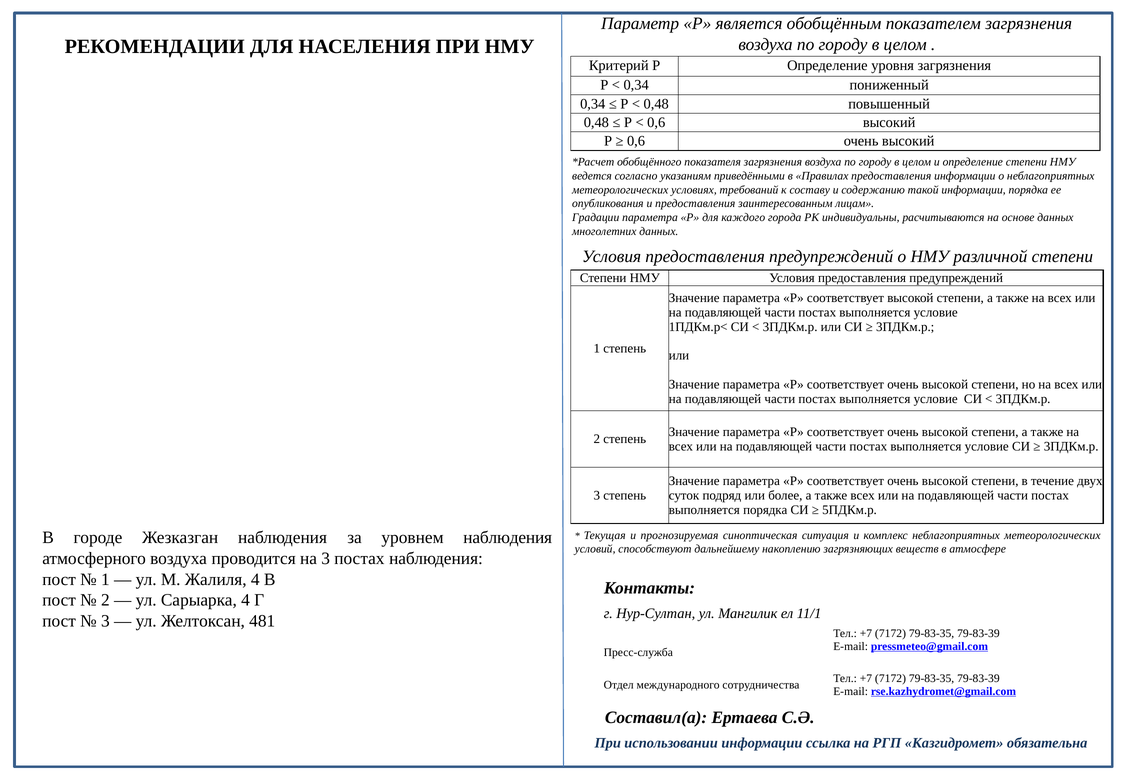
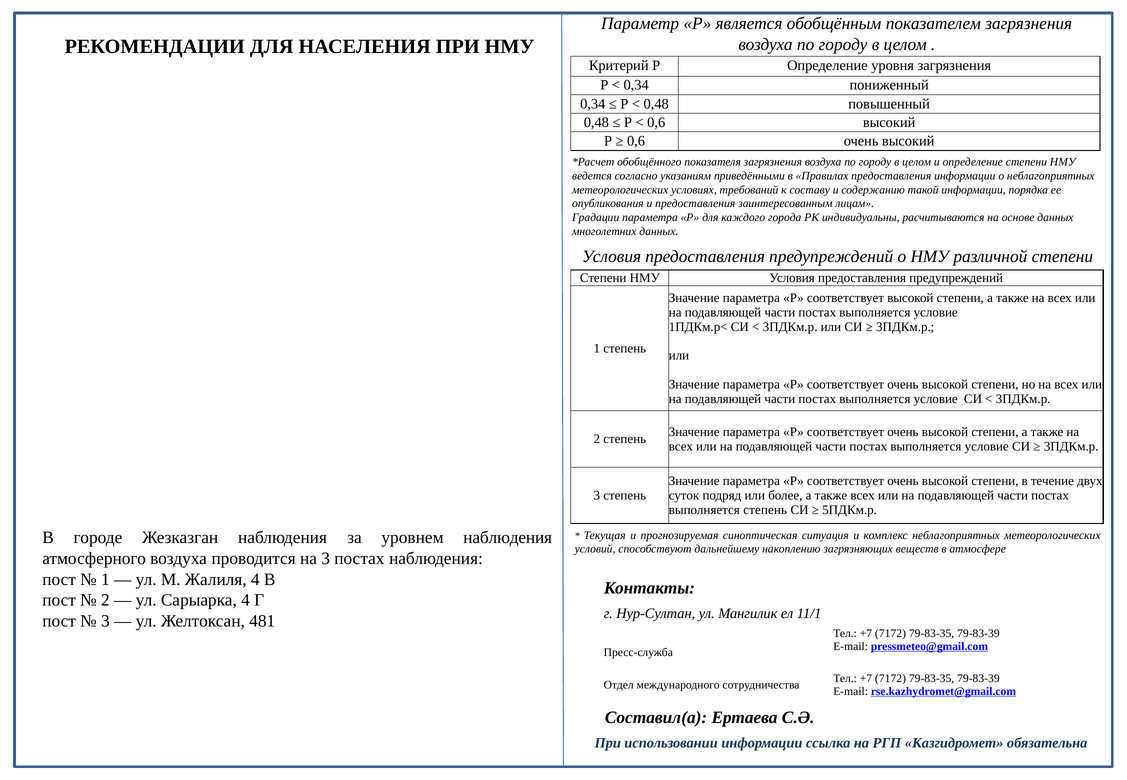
выполняется порядка: порядка -> степень
